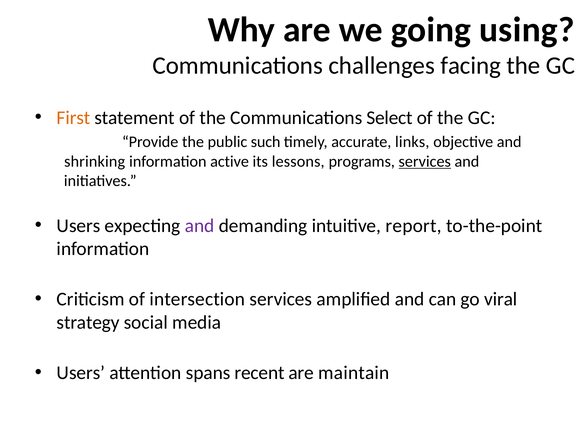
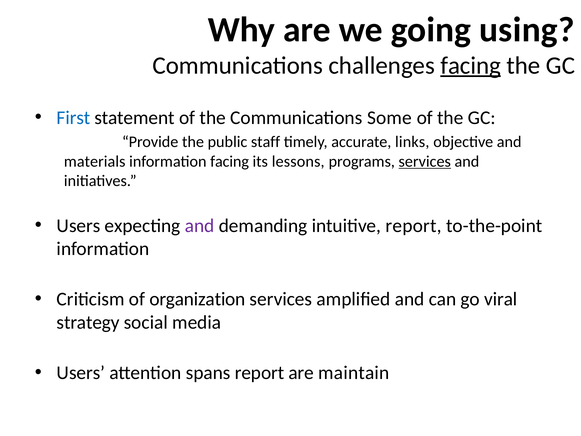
facing at (471, 65) underline: none -> present
First colour: orange -> blue
Select: Select -> Some
such: such -> staff
shrinking: shrinking -> materials
information active: active -> facing
intersection: intersection -> organization
spans recent: recent -> report
